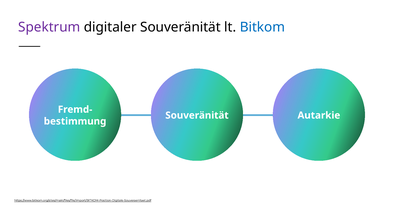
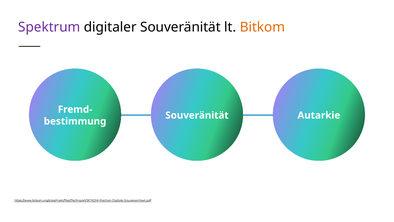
Bitkom colour: blue -> orange
